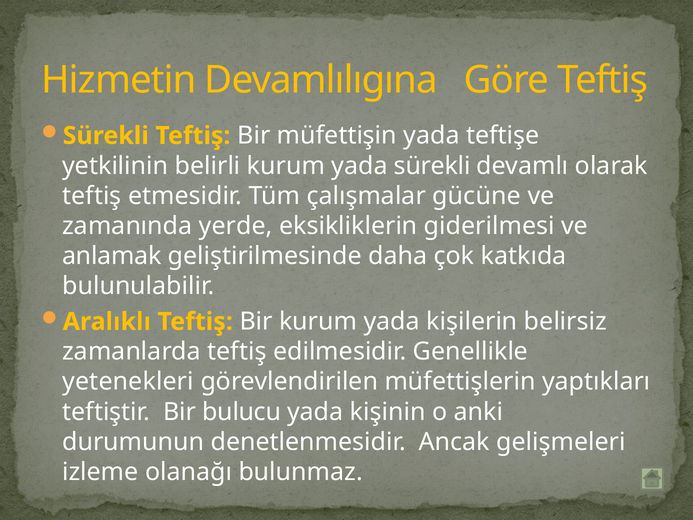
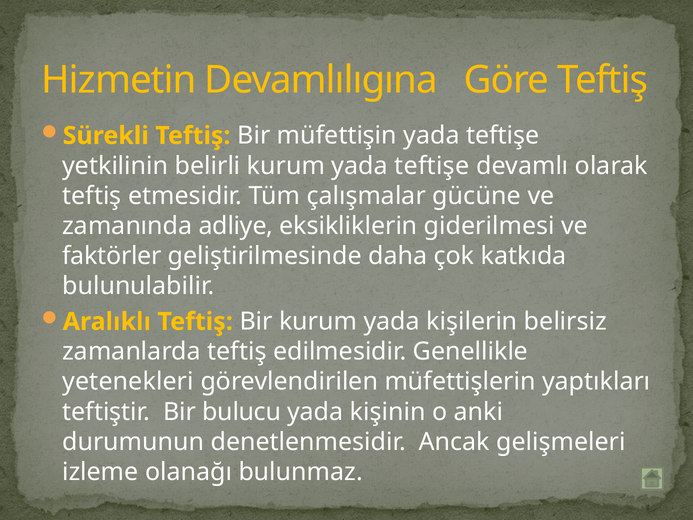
kurum yada sürekli: sürekli -> teftişe
yerde: yerde -> adliye
anlamak: anlamak -> faktörler
